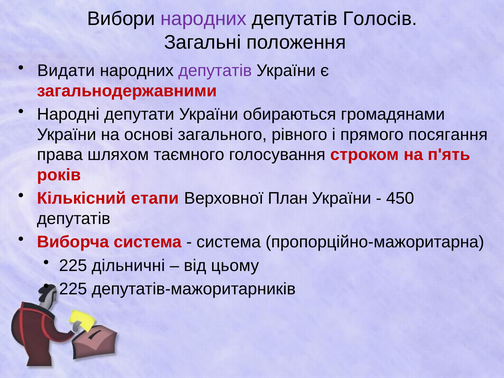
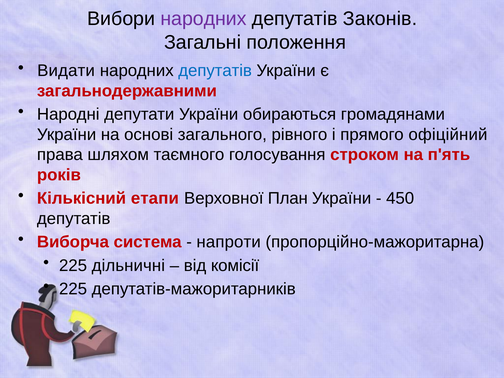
Голосів: Голосів -> Законів
депутатів at (215, 71) colour: purple -> blue
посягання: посягання -> офіційний
система at (229, 242): система -> напроти
цьому: цьому -> комісії
